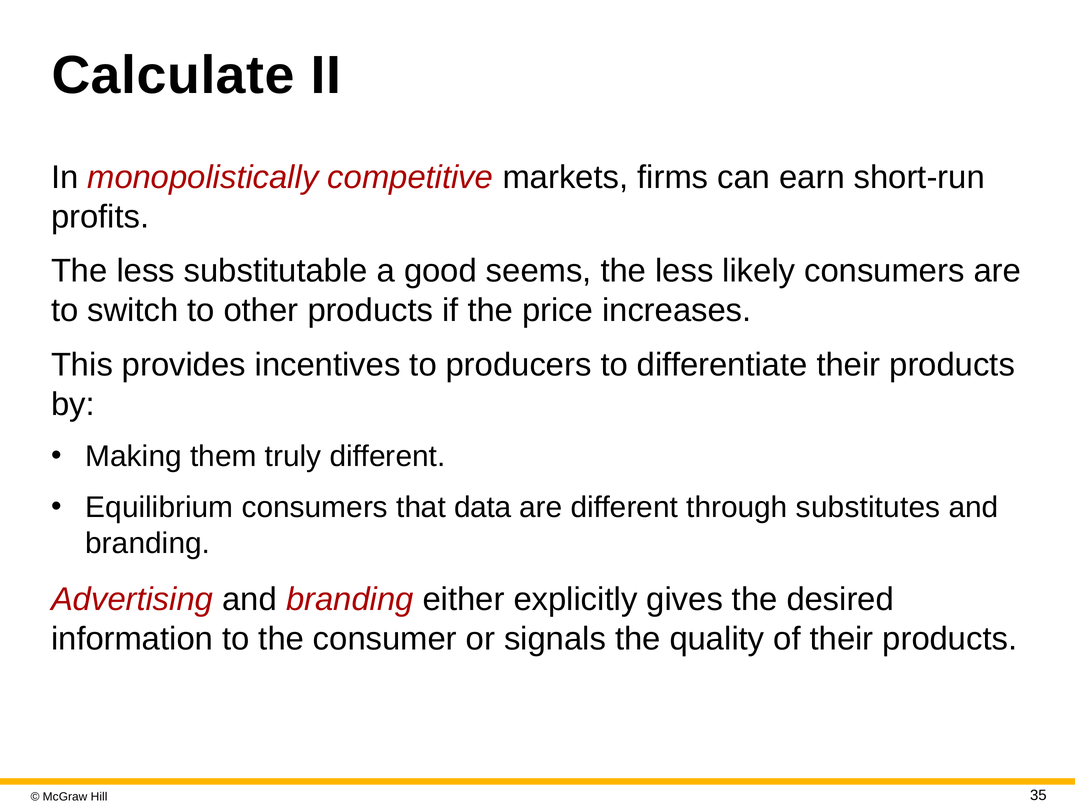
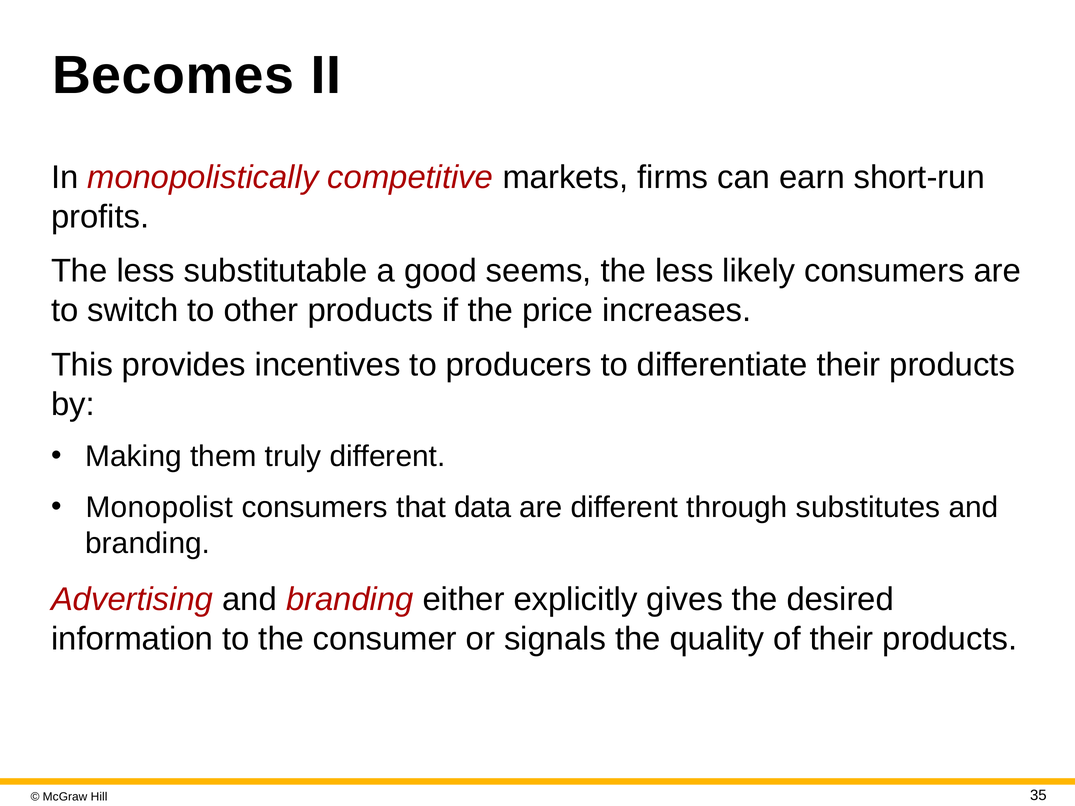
Calculate: Calculate -> Becomes
Equilibrium: Equilibrium -> Monopolist
